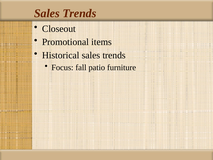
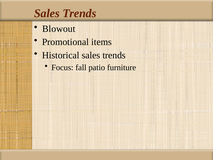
Closeout: Closeout -> Blowout
